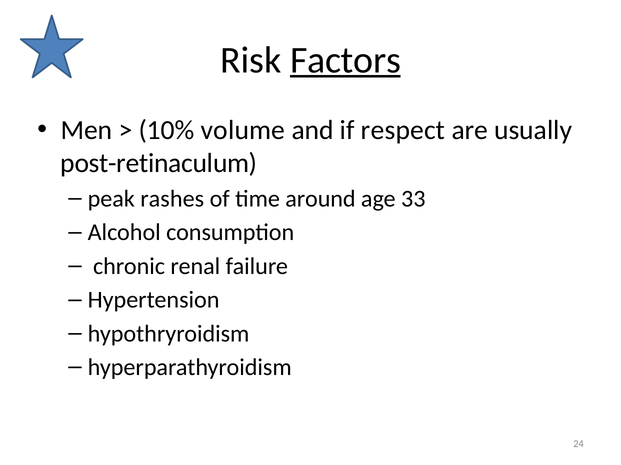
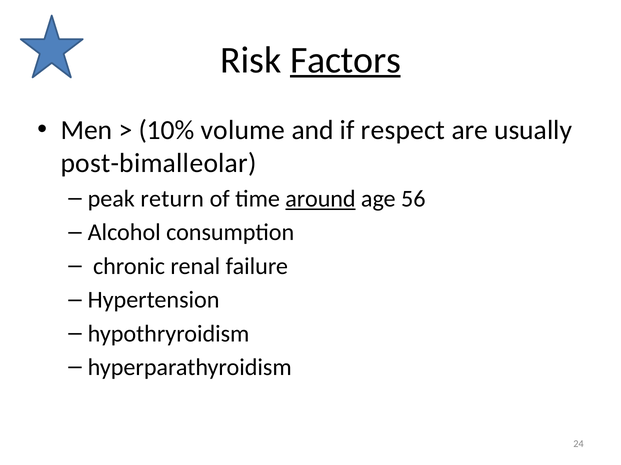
post-retinaculum: post-retinaculum -> post-bimalleolar
rashes: rashes -> return
around underline: none -> present
33: 33 -> 56
